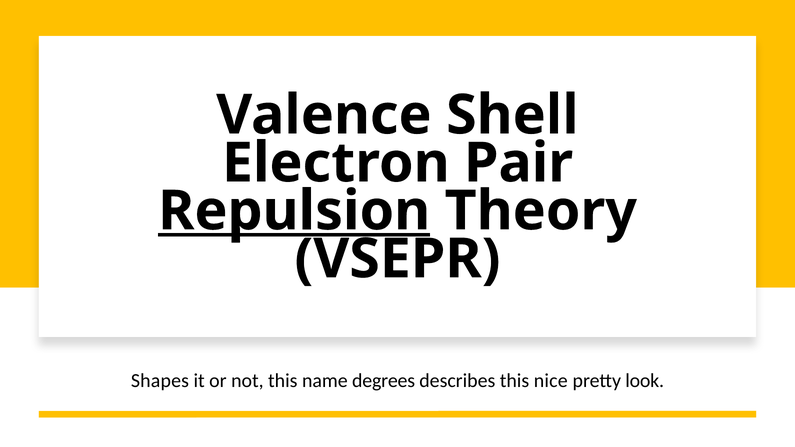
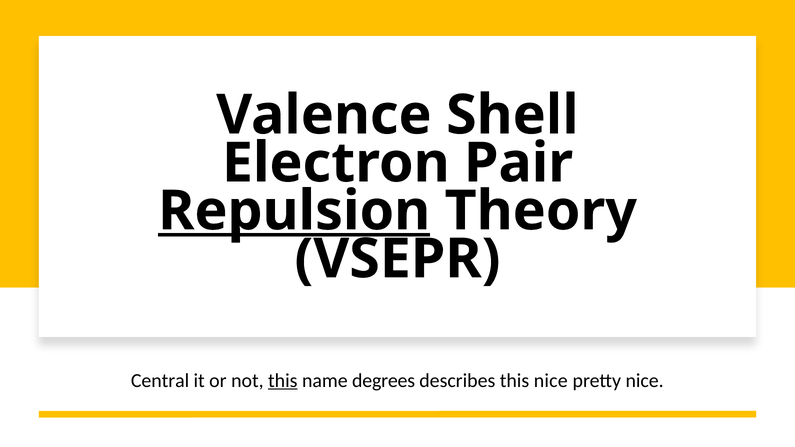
Shapes: Shapes -> Central
this at (283, 381) underline: none -> present
pretty look: look -> nice
